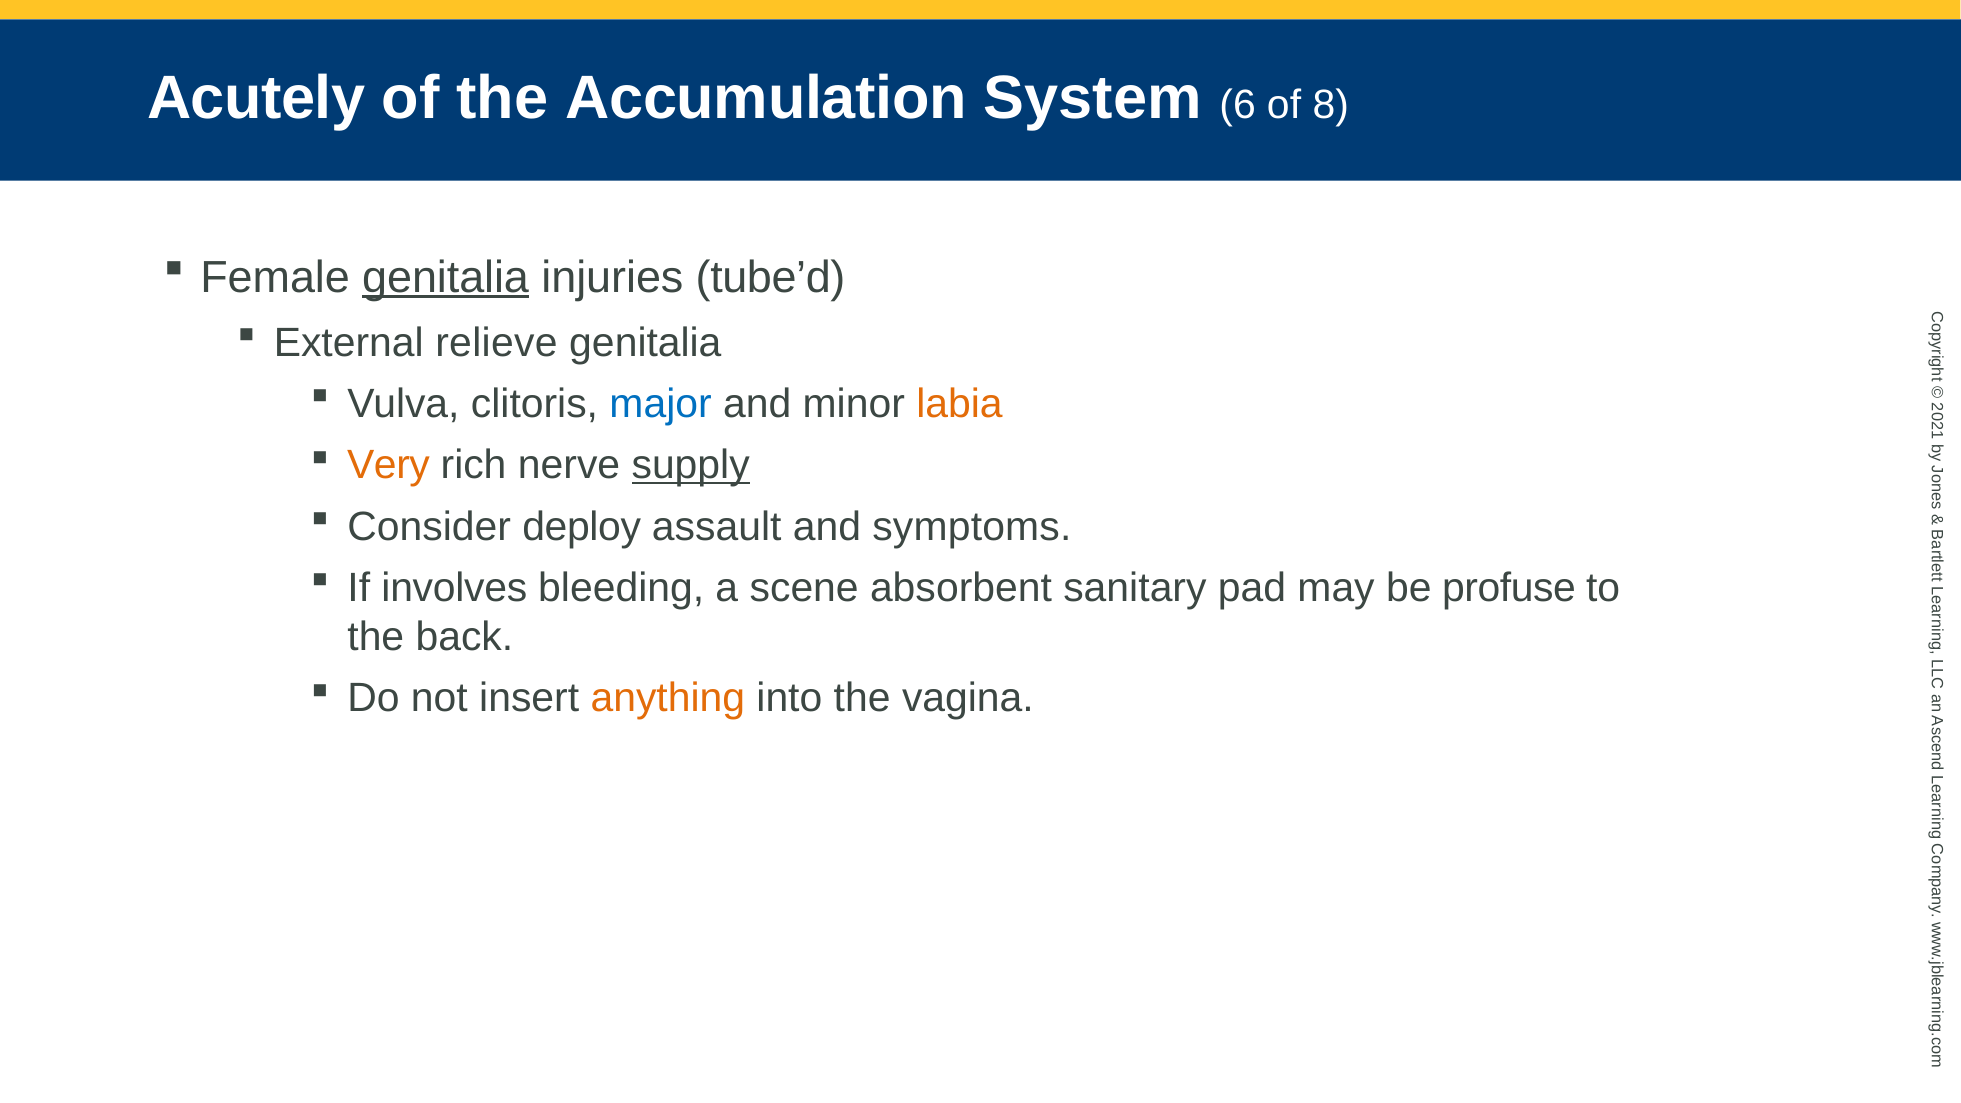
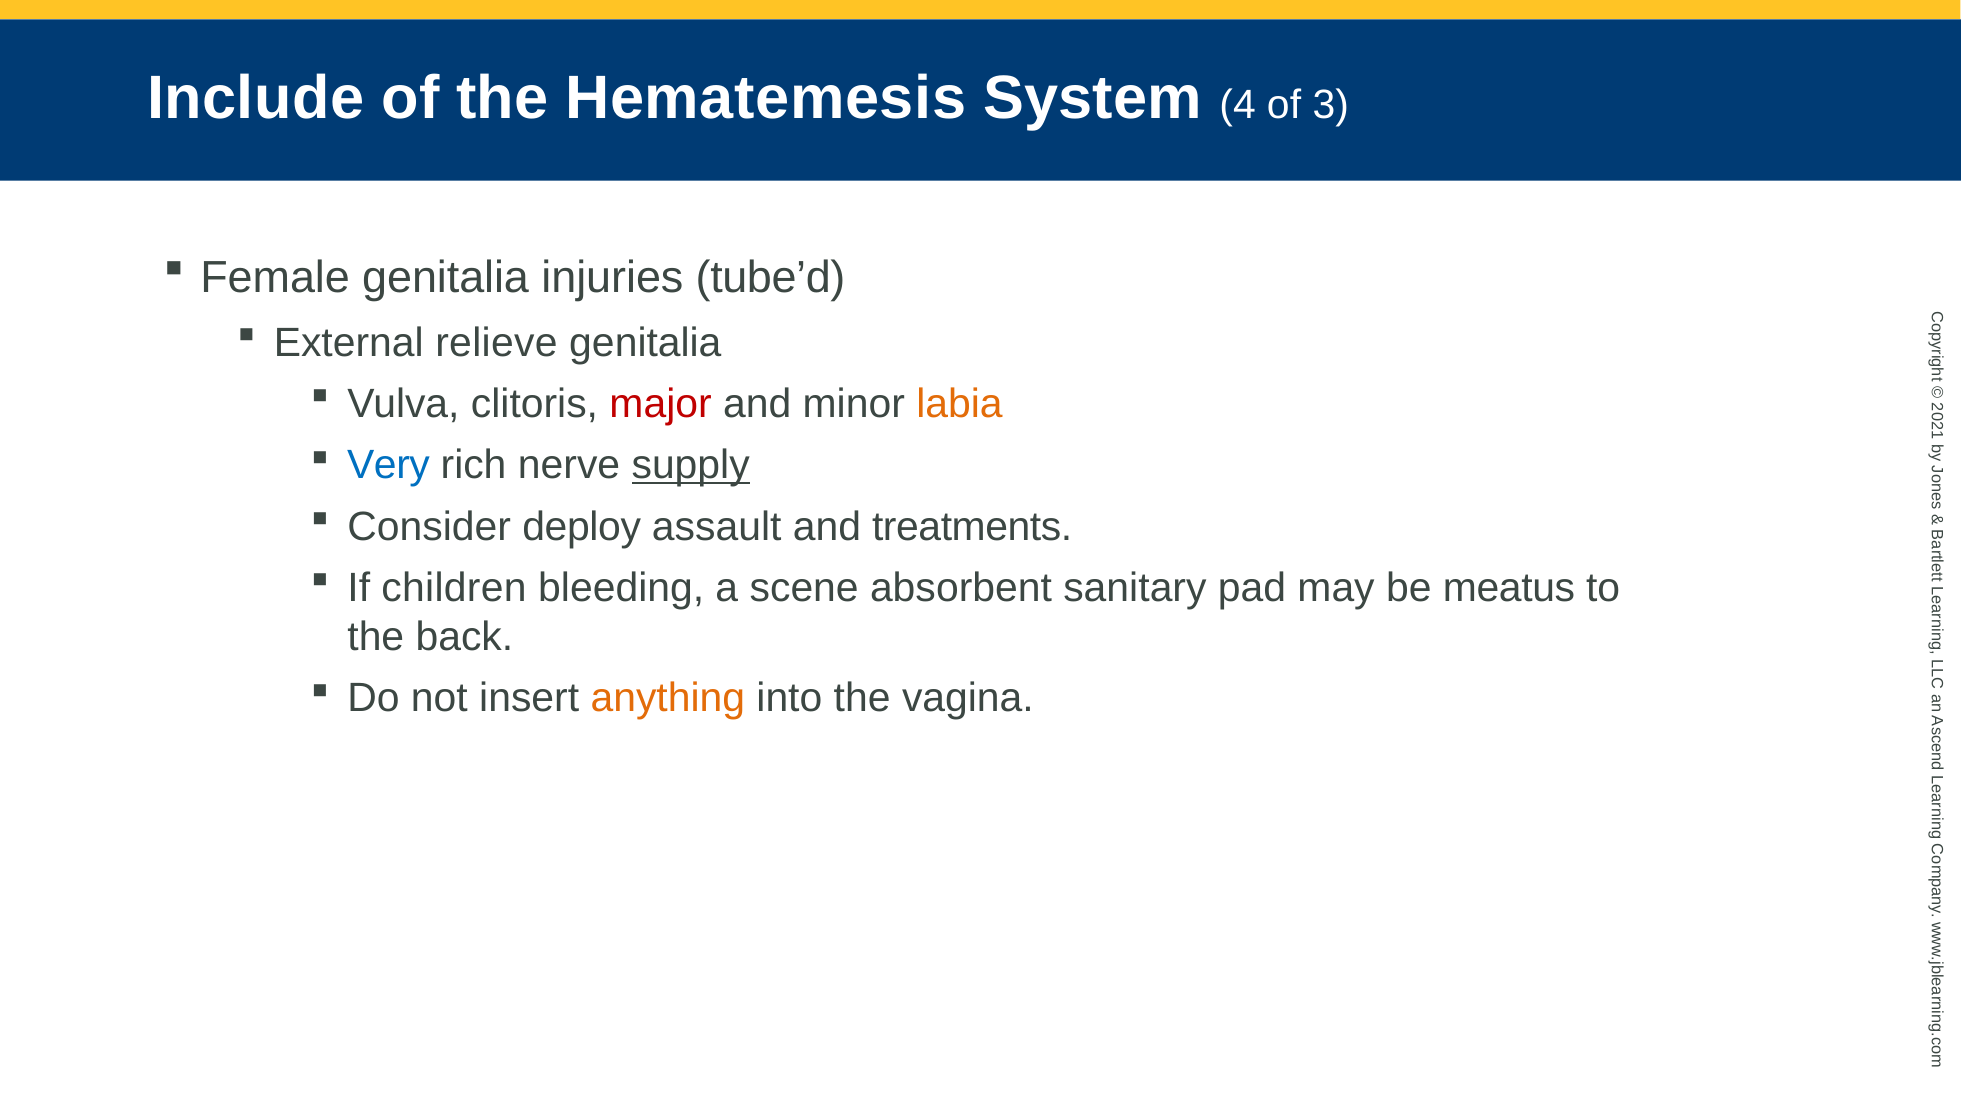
Acutely: Acutely -> Include
Accumulation: Accumulation -> Hematemesis
6: 6 -> 4
8: 8 -> 3
genitalia at (446, 277) underline: present -> none
major colour: blue -> red
Very colour: orange -> blue
symptoms: symptoms -> treatments
involves: involves -> children
profuse: profuse -> meatus
